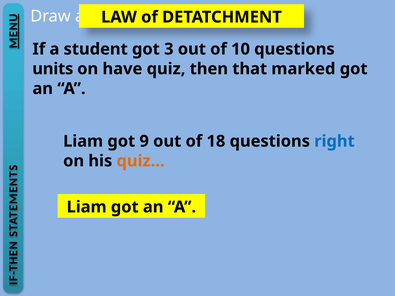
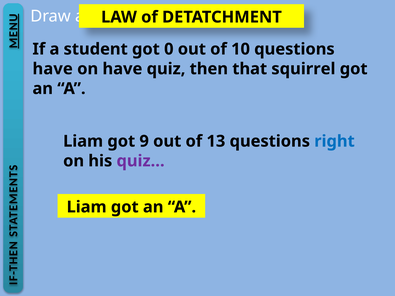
3: 3 -> 0
units at (53, 69): units -> have
marked: marked -> squirrel
18: 18 -> 13
quiz… colour: orange -> purple
